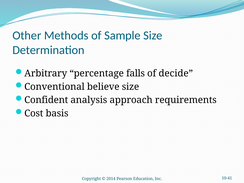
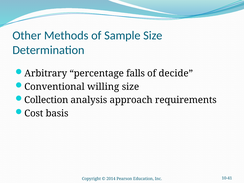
believe: believe -> willing
Confident: Confident -> Collection
